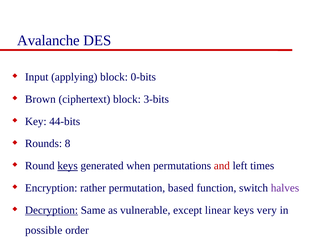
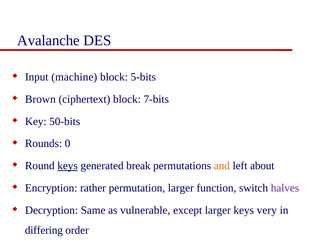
applying: applying -> machine
0-bits: 0-bits -> 5-bits
3-bits: 3-bits -> 7-bits
44-bits: 44-bits -> 50-bits
8: 8 -> 0
when: when -> break
and colour: red -> orange
times: times -> about
permutation based: based -> larger
Decryption underline: present -> none
except linear: linear -> larger
possible: possible -> differing
